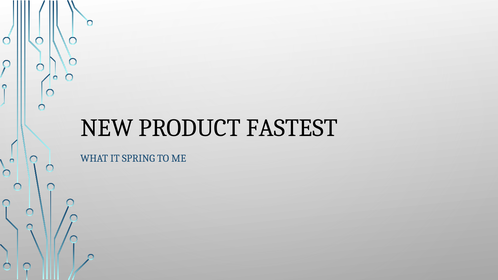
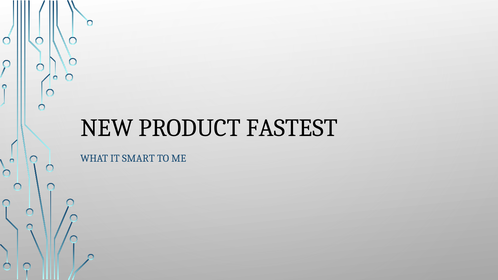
SPRING: SPRING -> SMART
